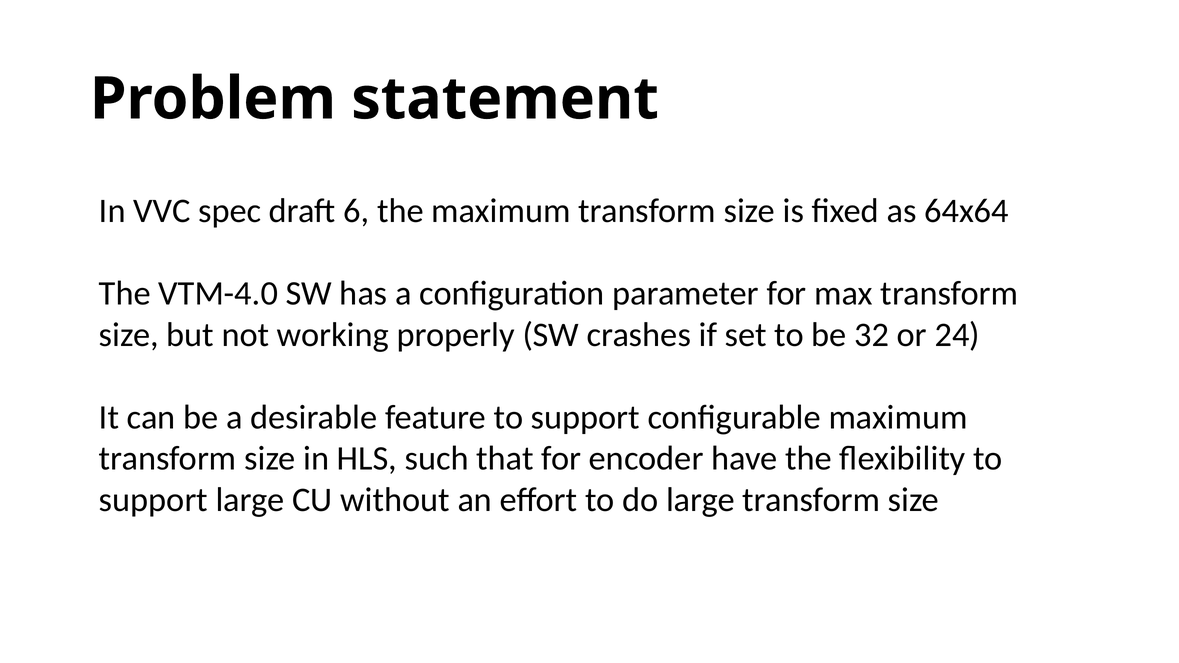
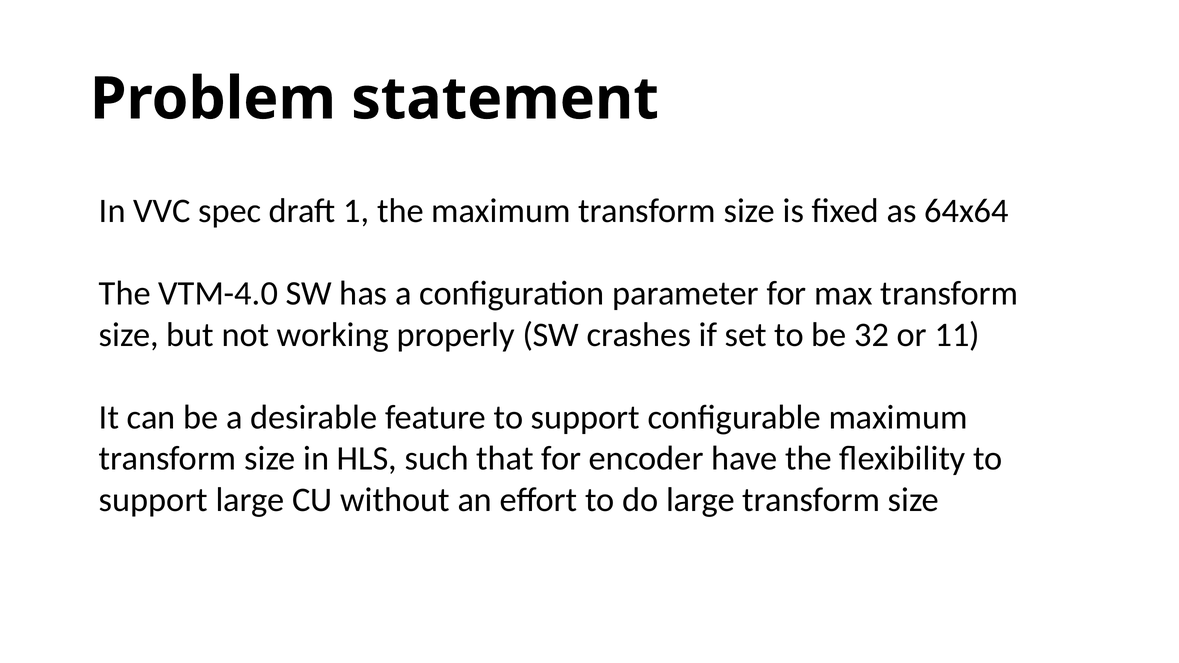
6: 6 -> 1
24: 24 -> 11
